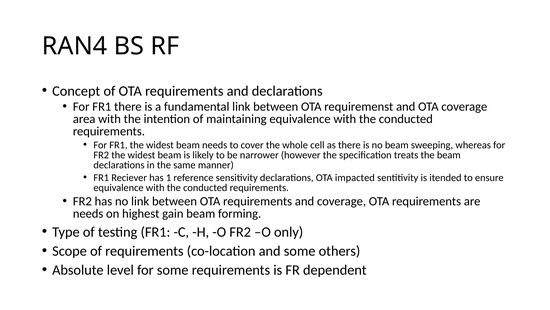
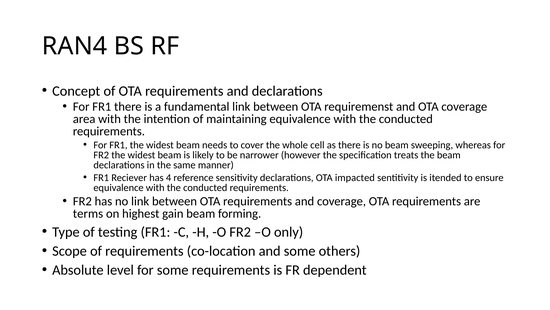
1: 1 -> 4
needs at (88, 213): needs -> terms
